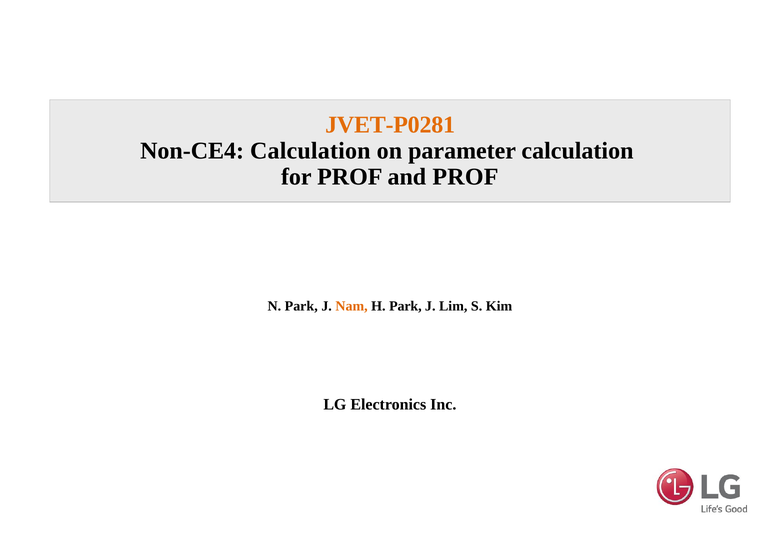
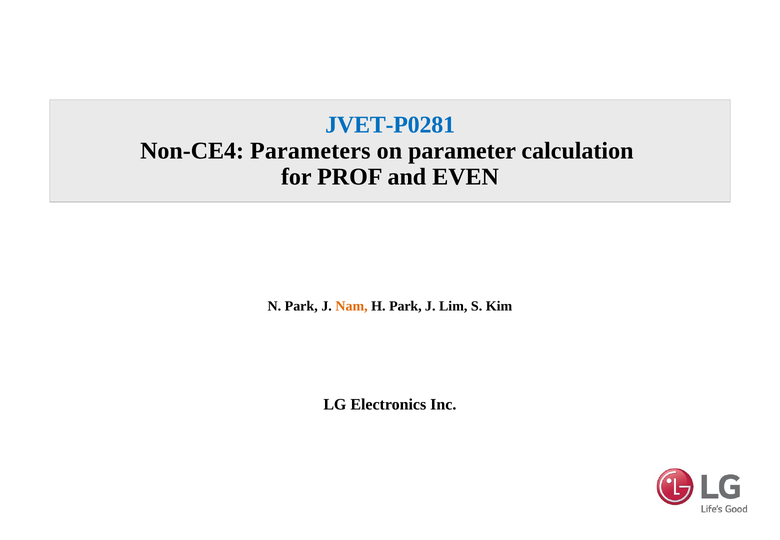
JVET-P0281 colour: orange -> blue
Non-CE4 Calculation: Calculation -> Parameters
and PROF: PROF -> EVEN
